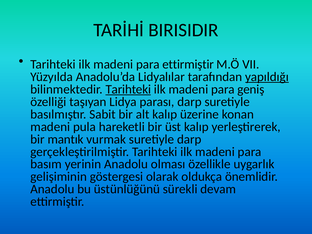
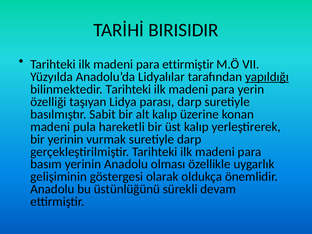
Tarihteki at (128, 89) underline: present -> none
geniş: geniş -> yerin
bir mantık: mantık -> yerinin
